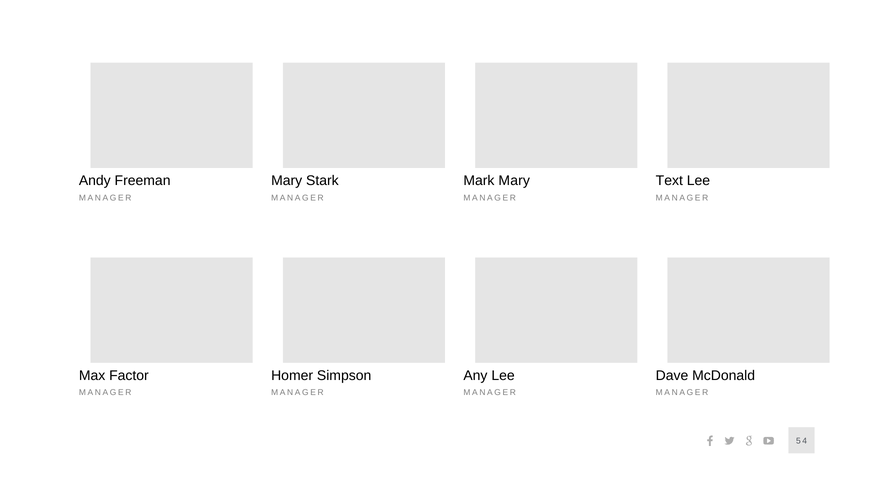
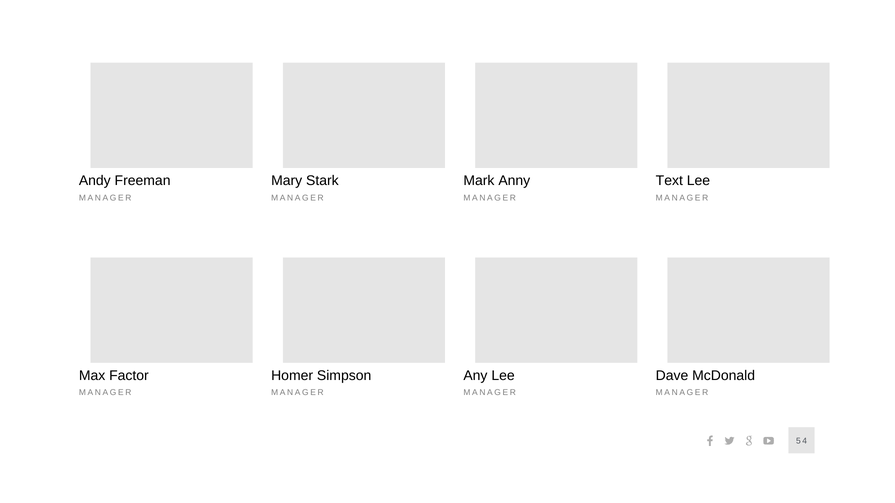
Mark Mary: Mary -> Anny
